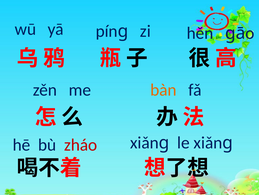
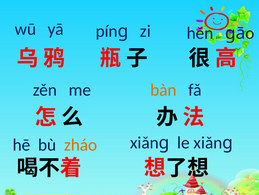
zháo colour: red -> orange
